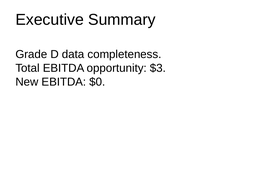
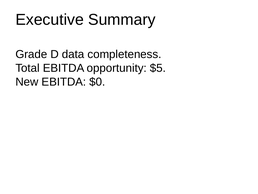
$3: $3 -> $5
